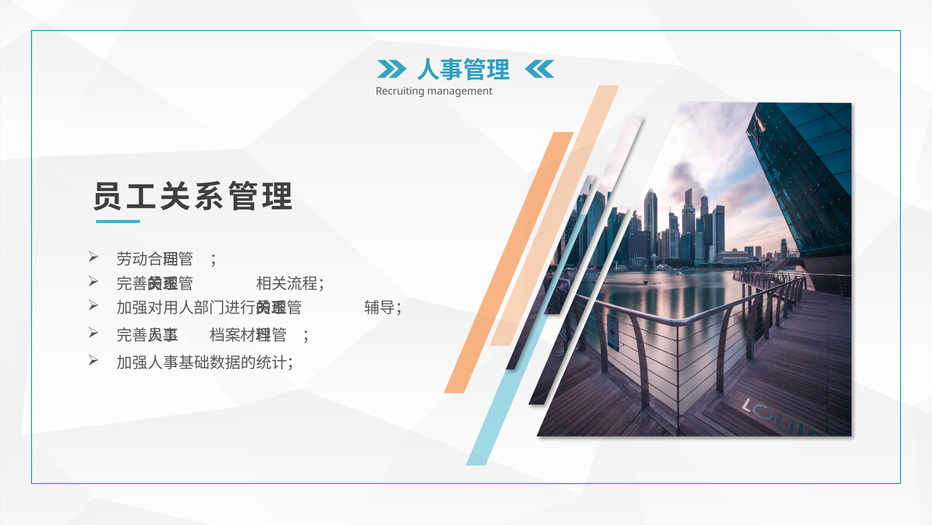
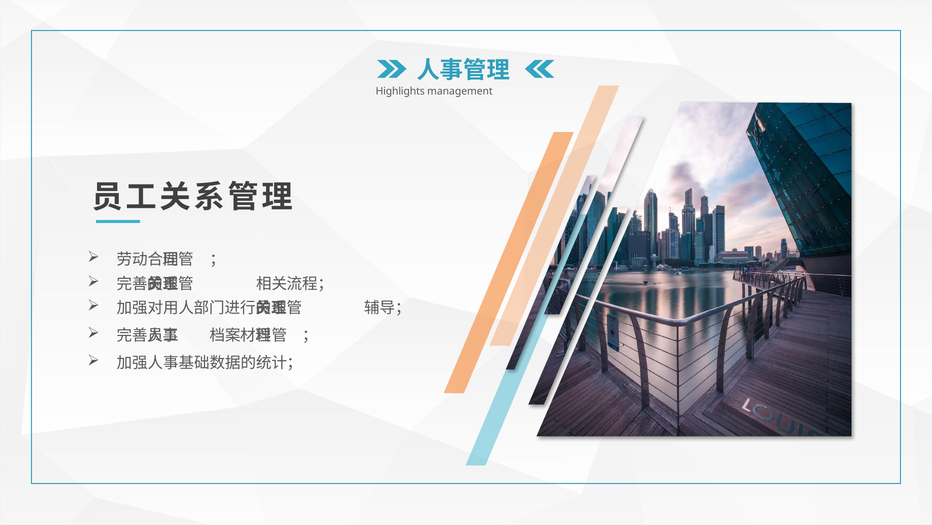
Recruiting: Recruiting -> Highlights
